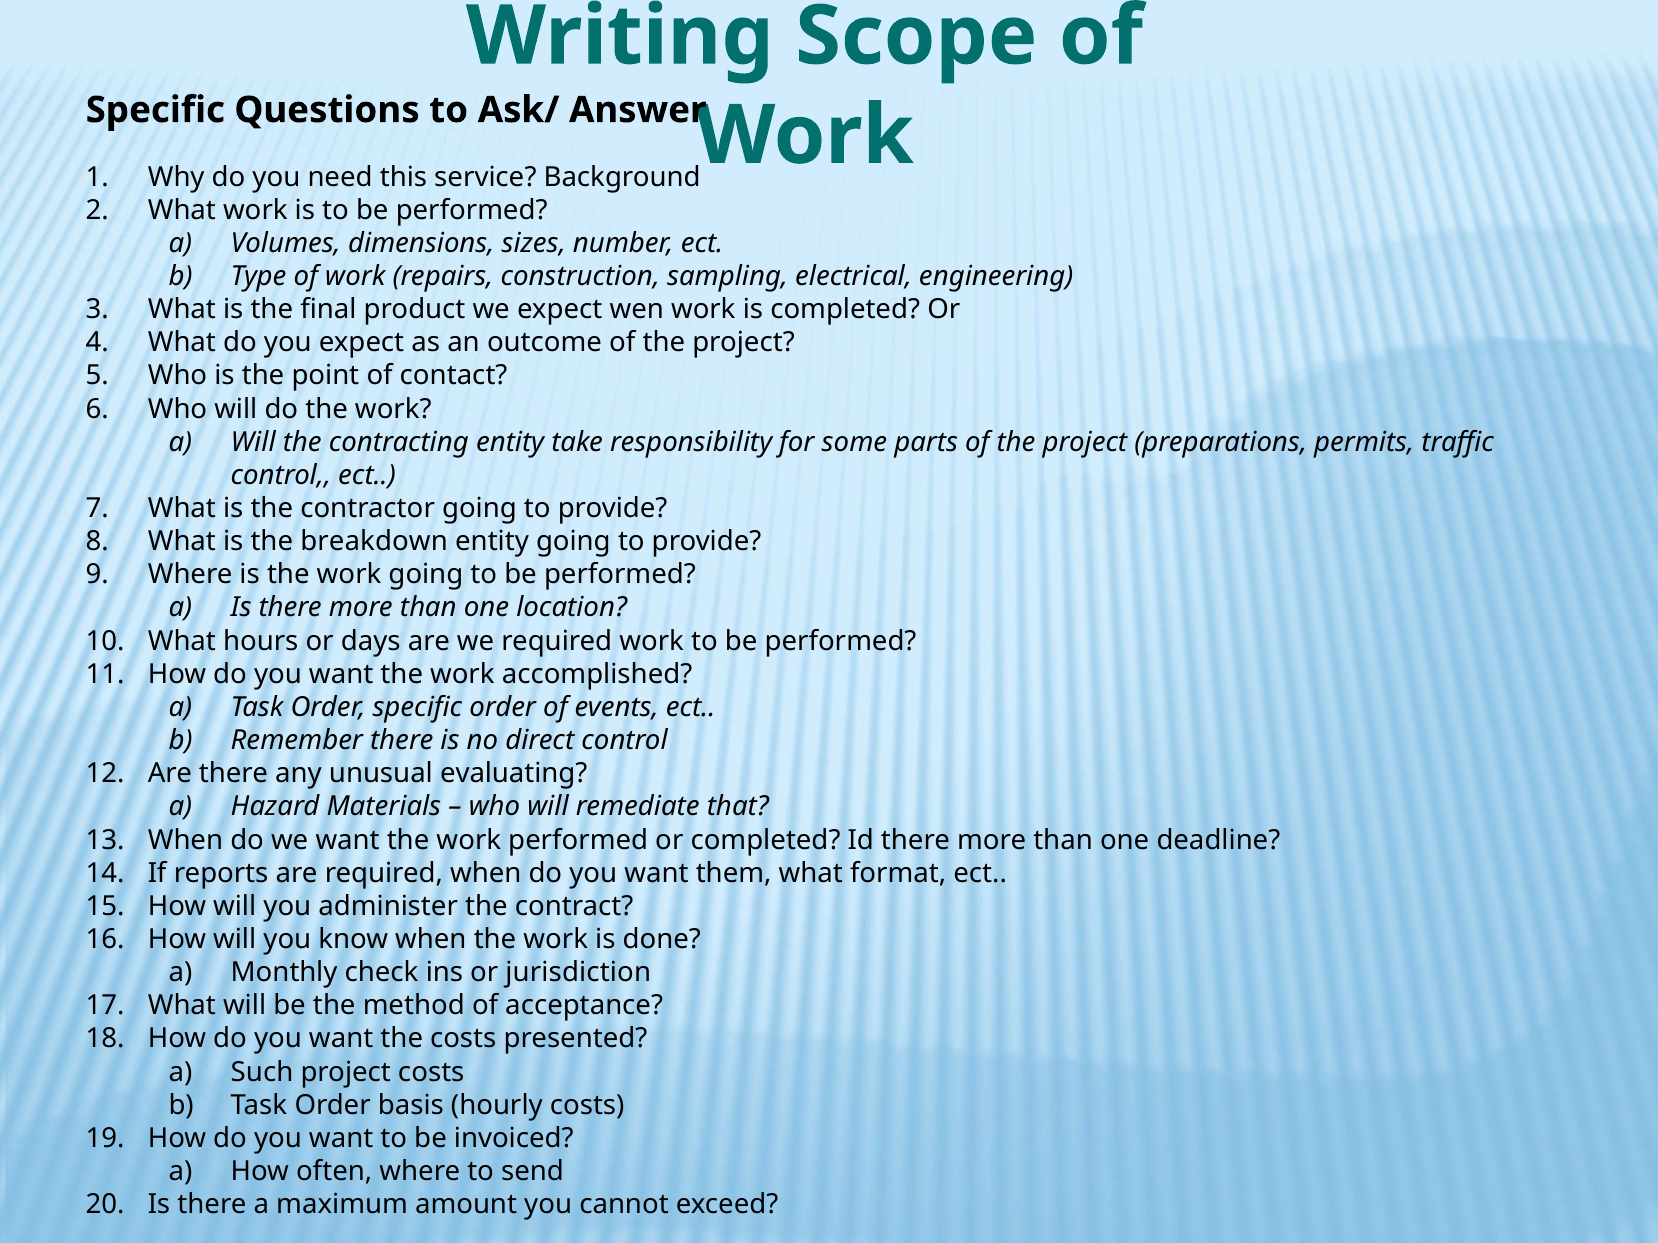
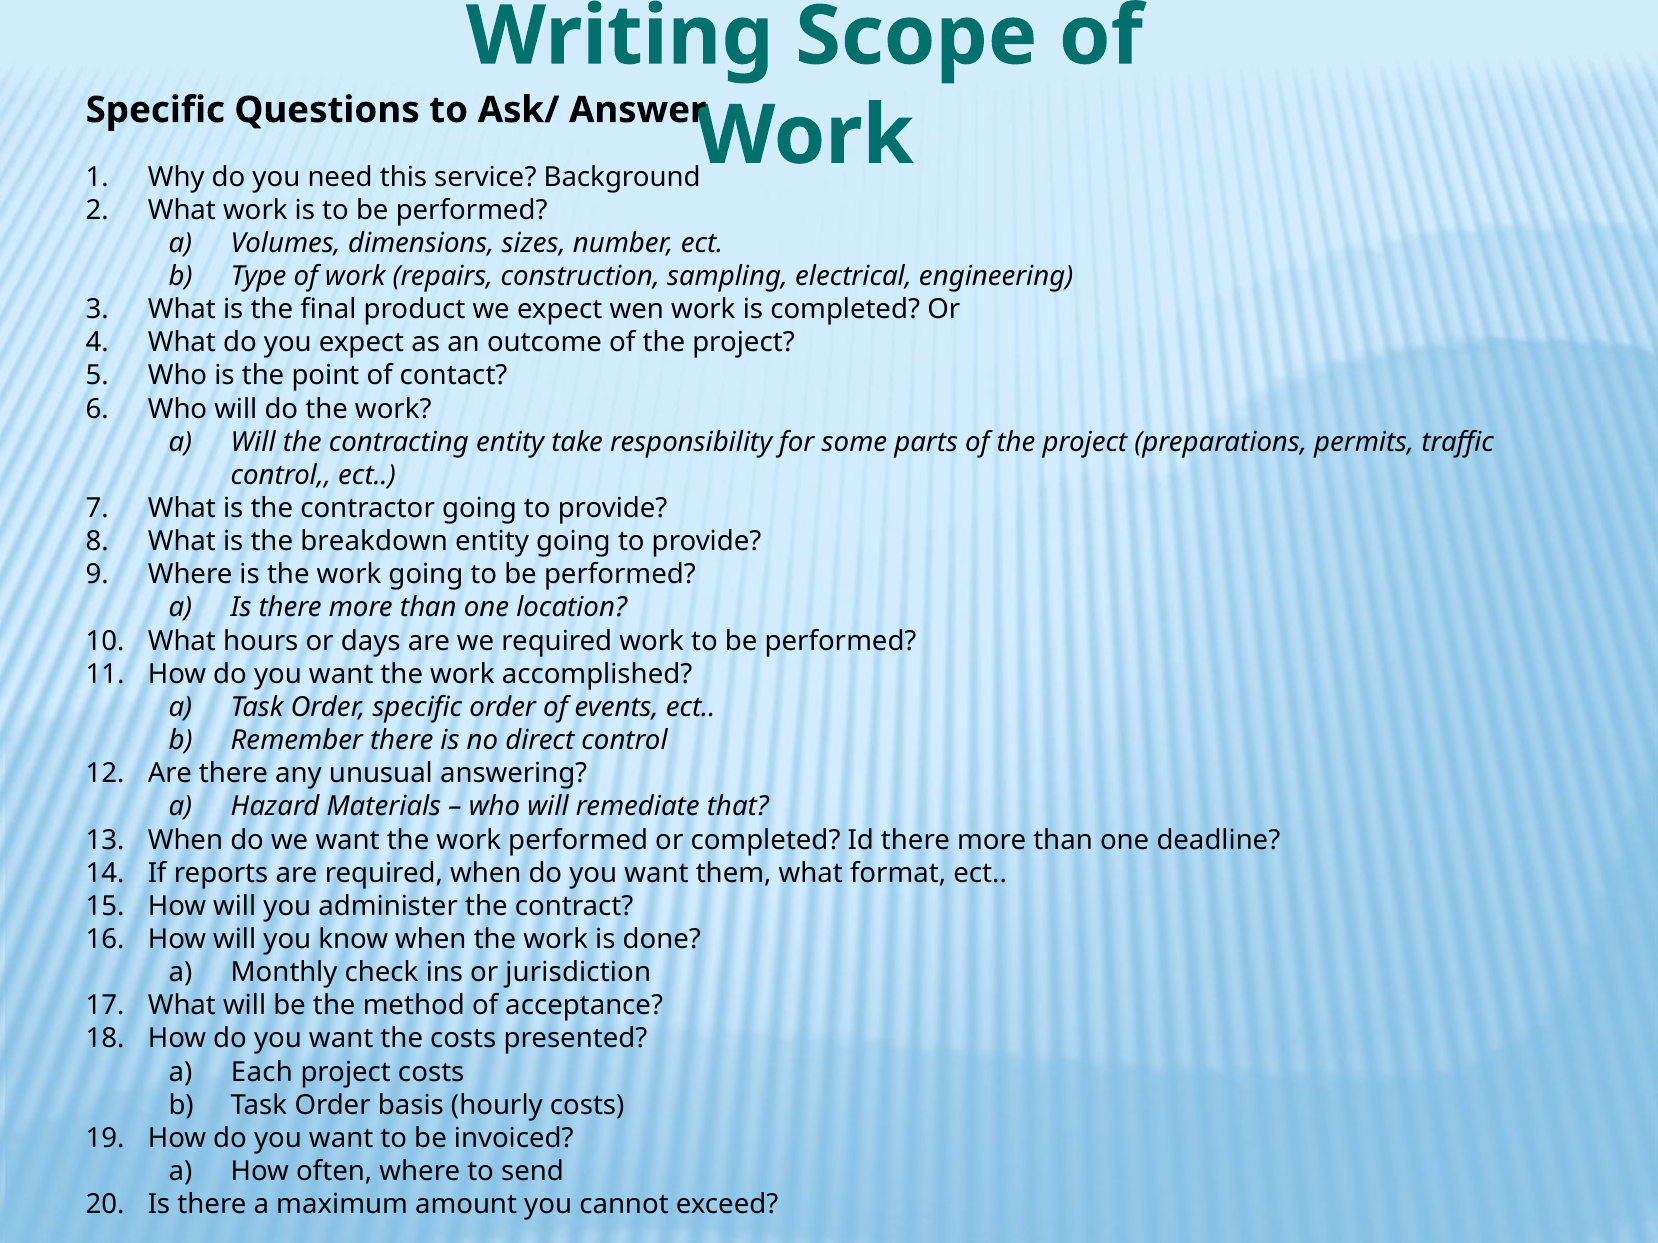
evaluating: evaluating -> answering
Such: Such -> Each
